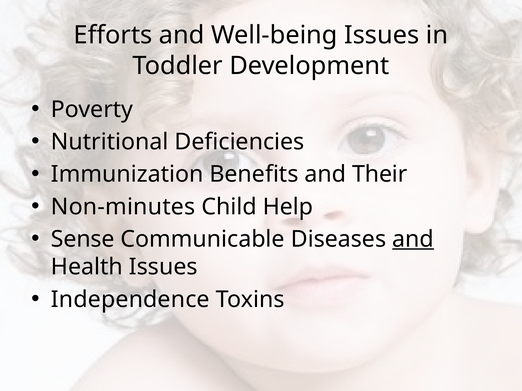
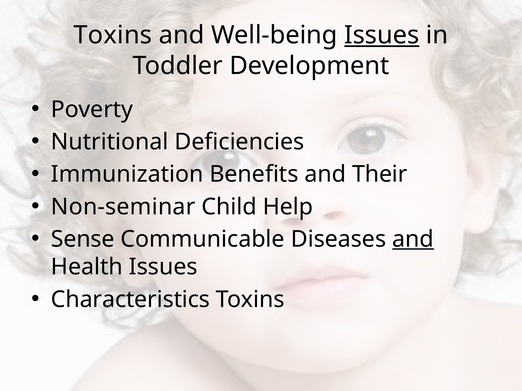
Efforts at (113, 35): Efforts -> Toxins
Issues at (382, 35) underline: none -> present
Non-minutes: Non-minutes -> Non-seminar
Independence: Independence -> Characteristics
